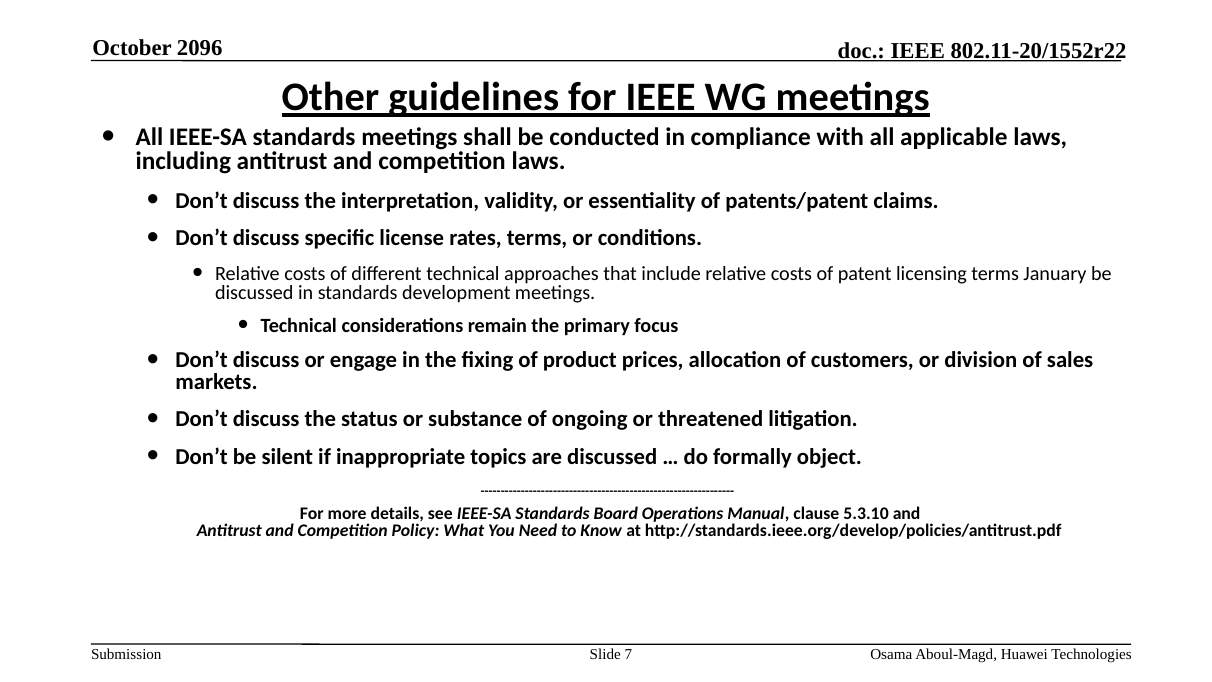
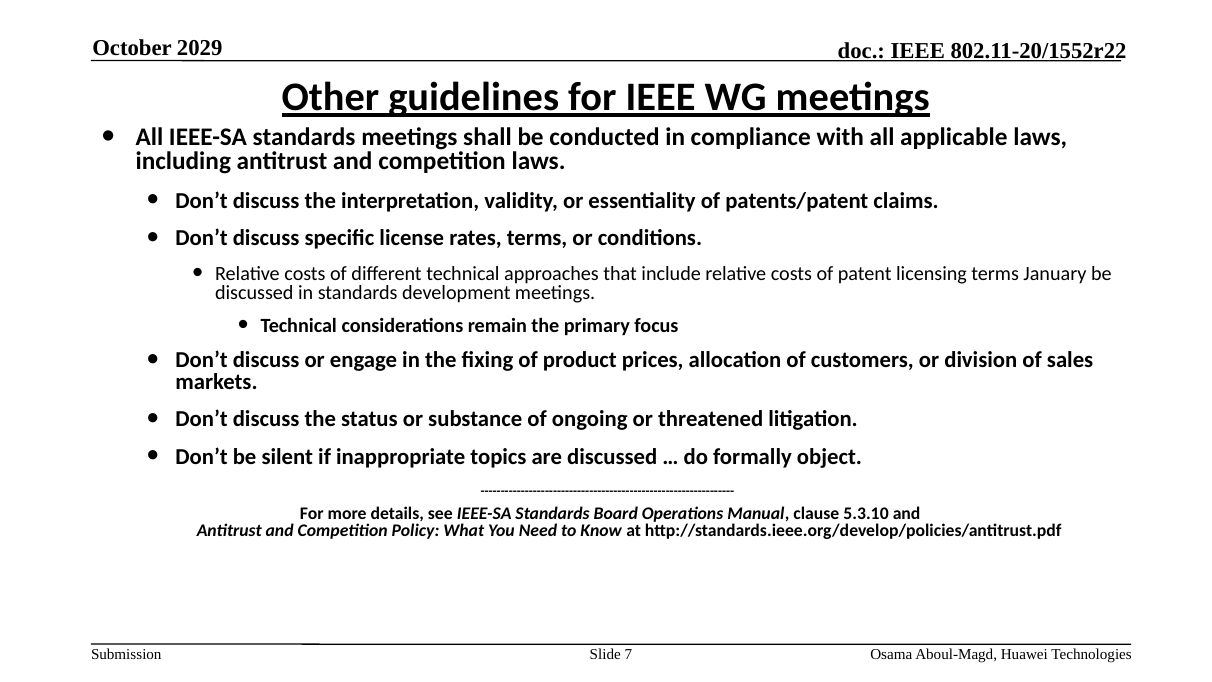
2096: 2096 -> 2029
